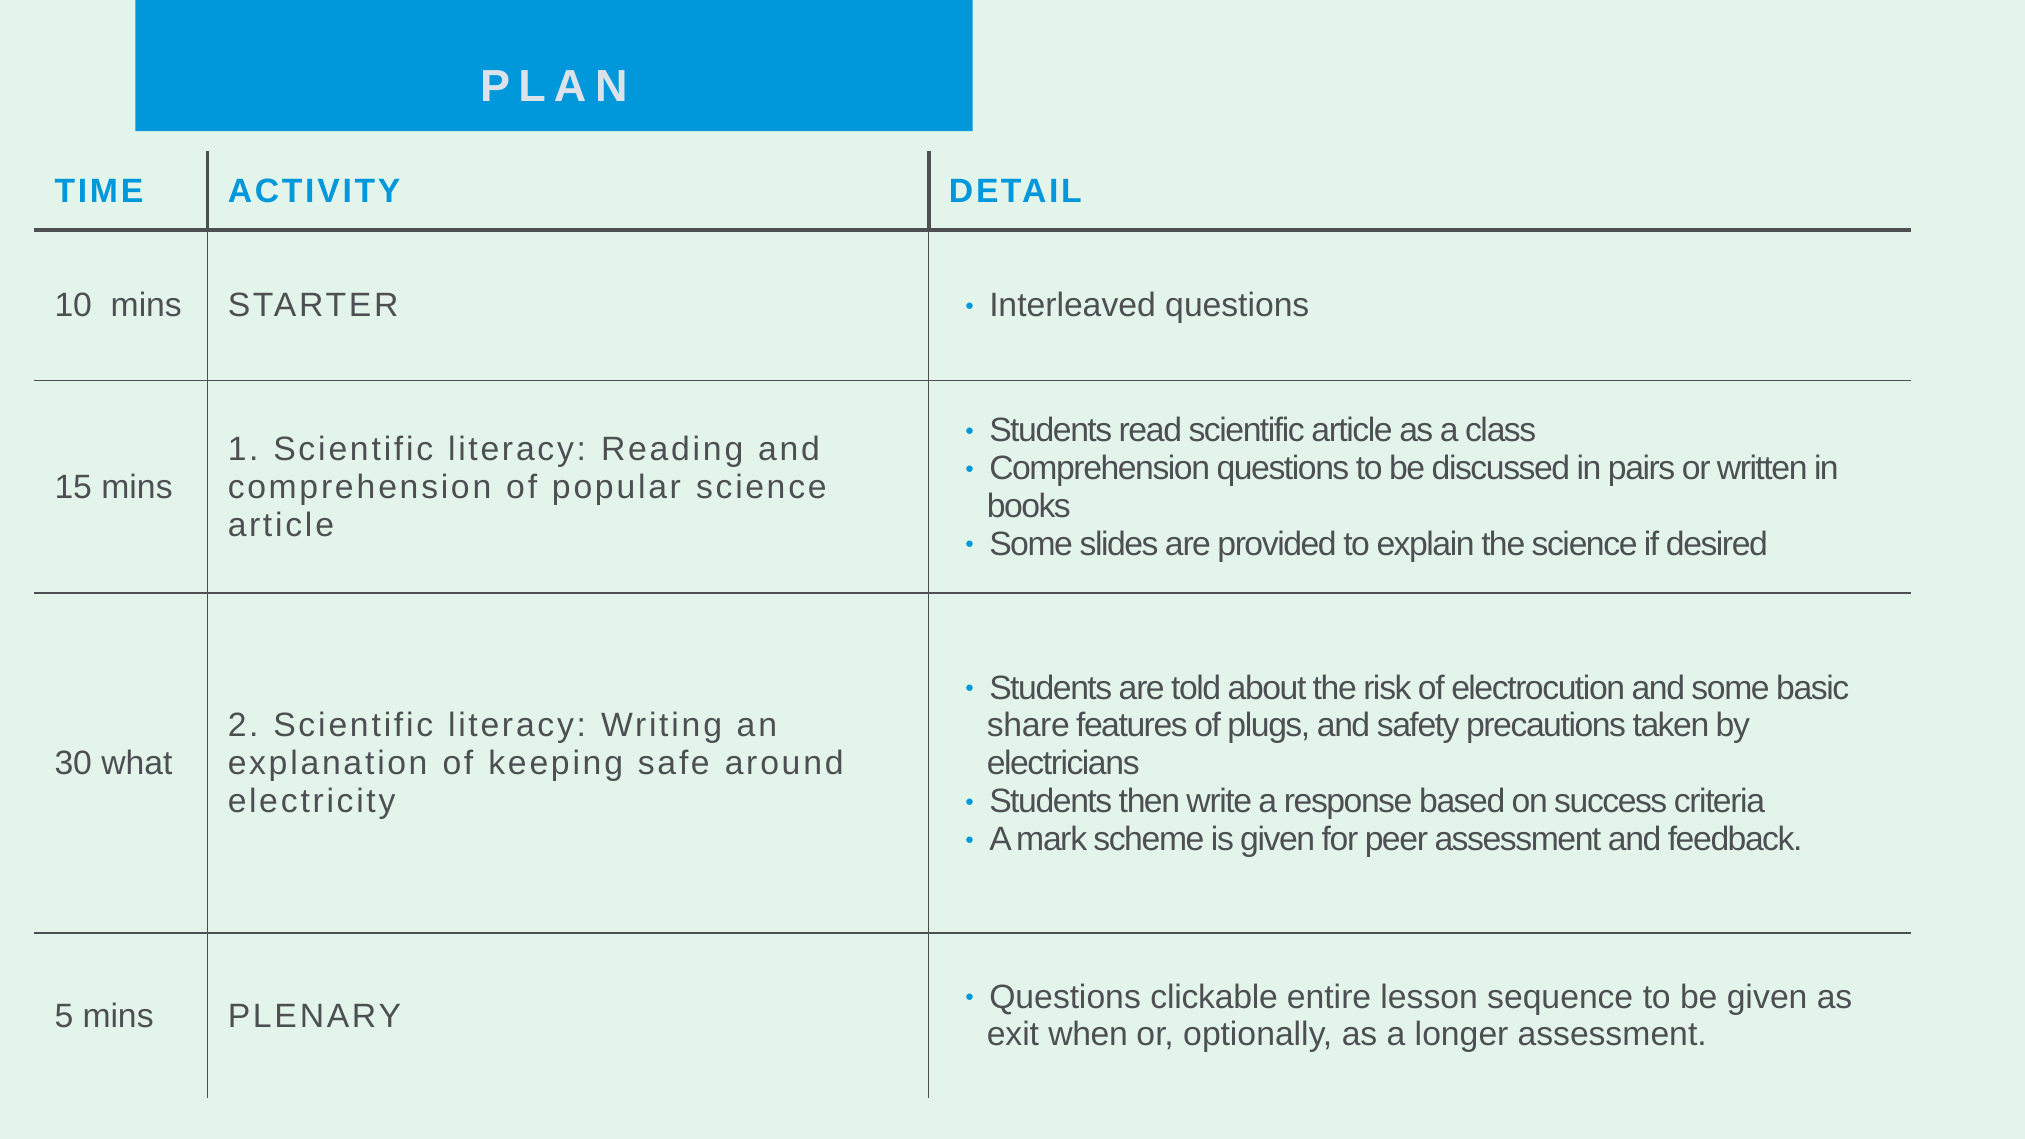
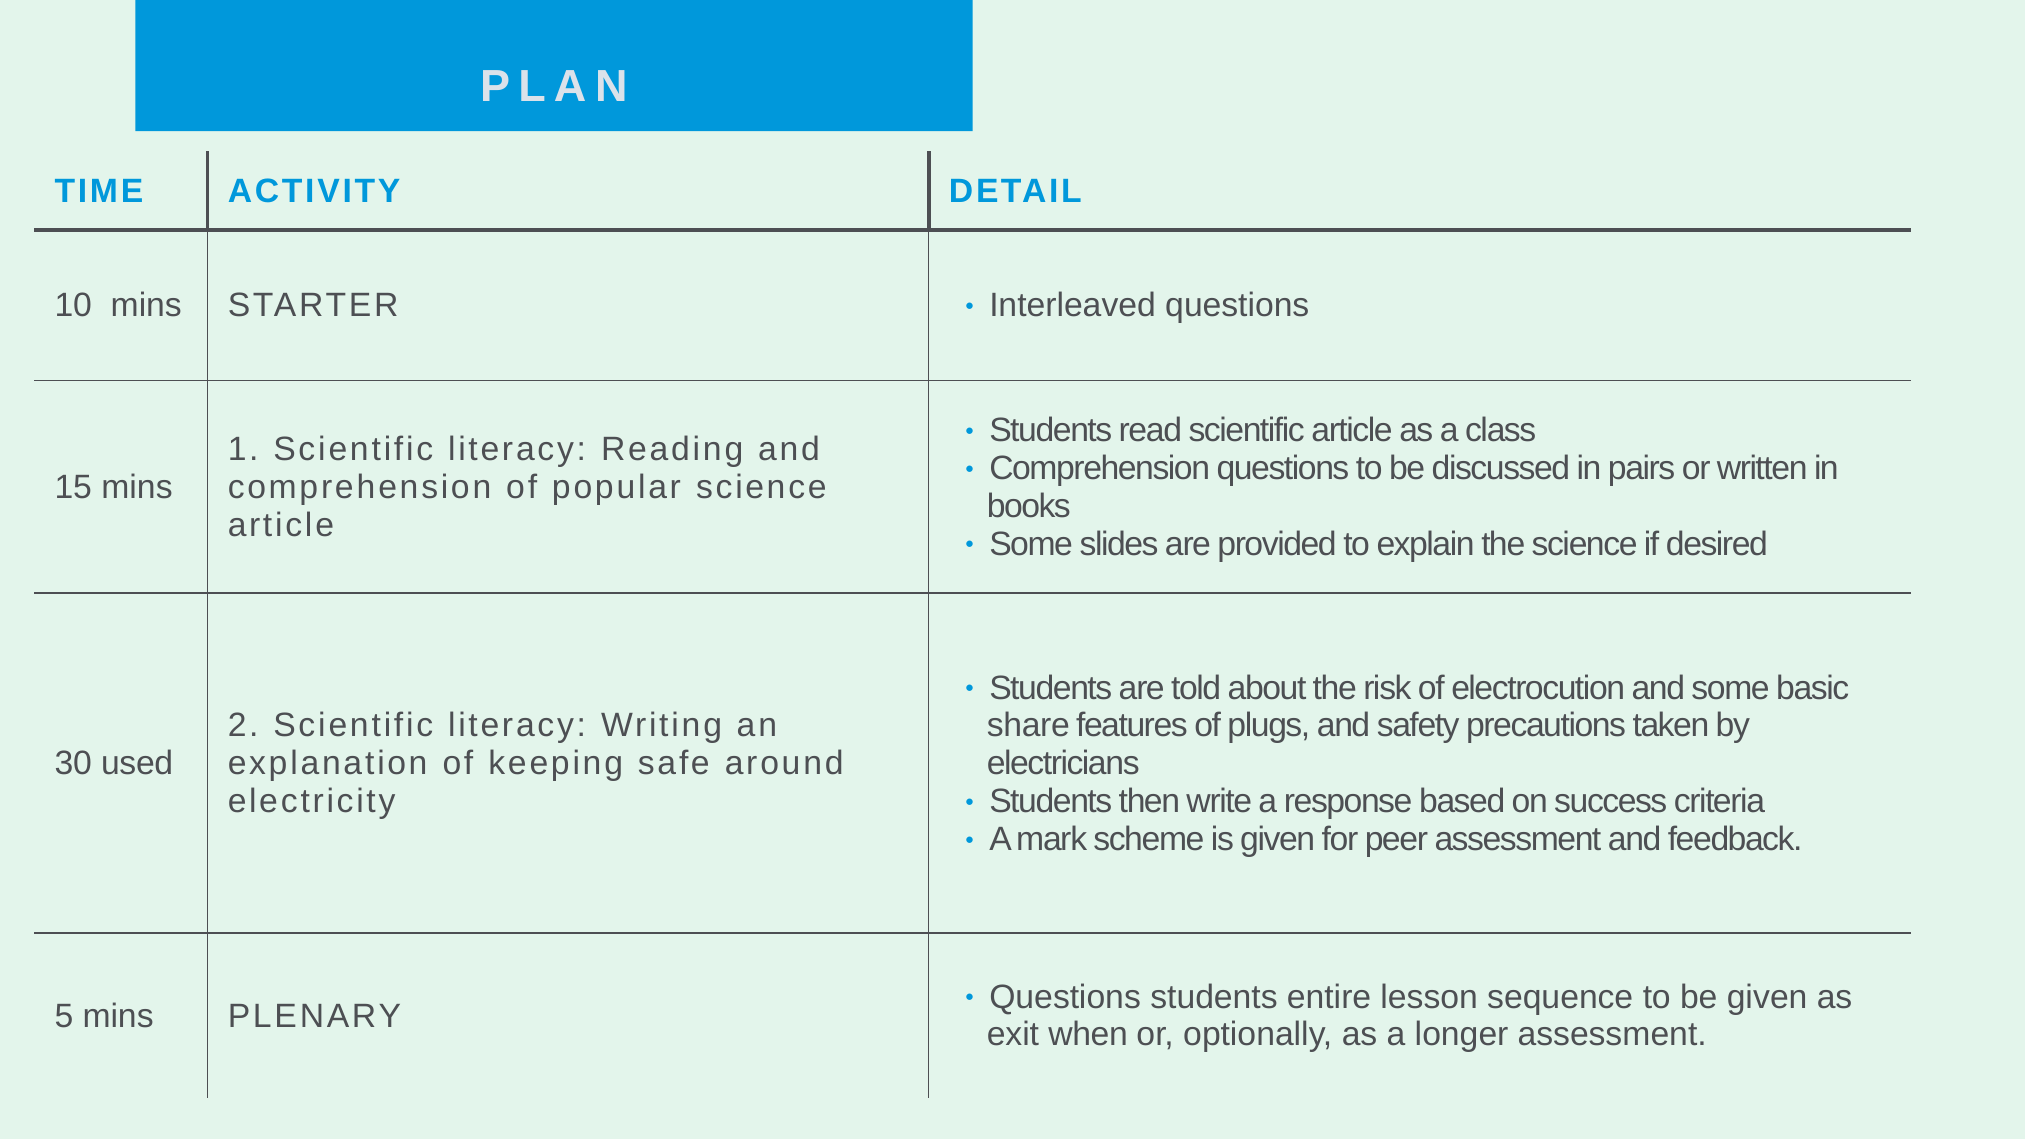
what: what -> used
clickable: clickable -> students
